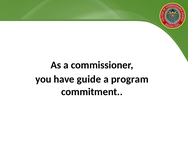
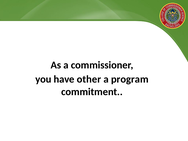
guide: guide -> other
